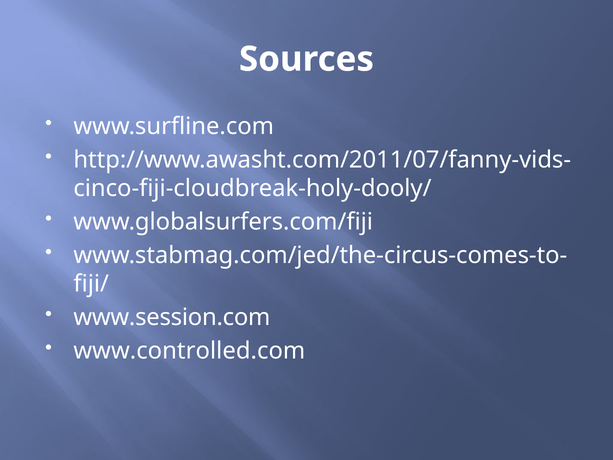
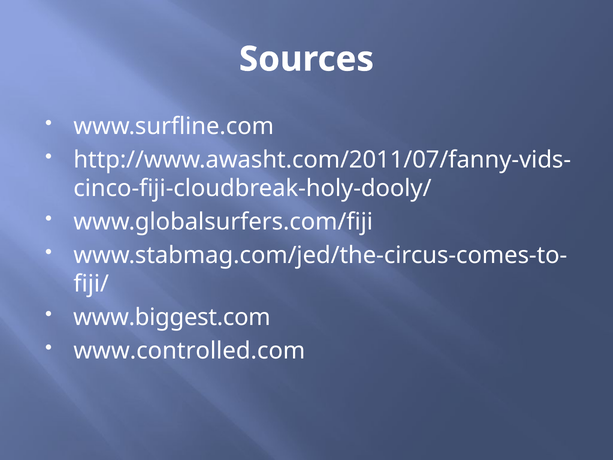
www.session.com: www.session.com -> www.biggest.com
